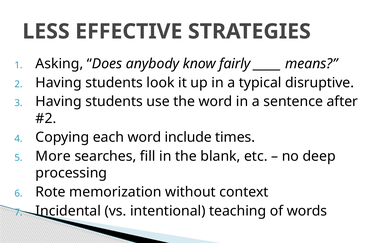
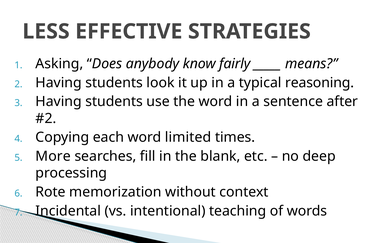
disruptive: disruptive -> reasoning
include: include -> limited
